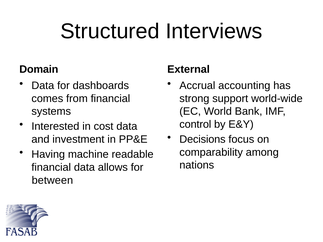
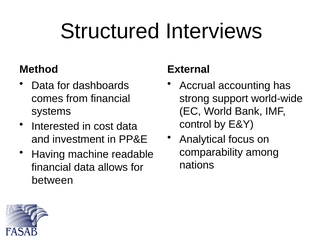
Domain: Domain -> Method
Decisions: Decisions -> Analytical
